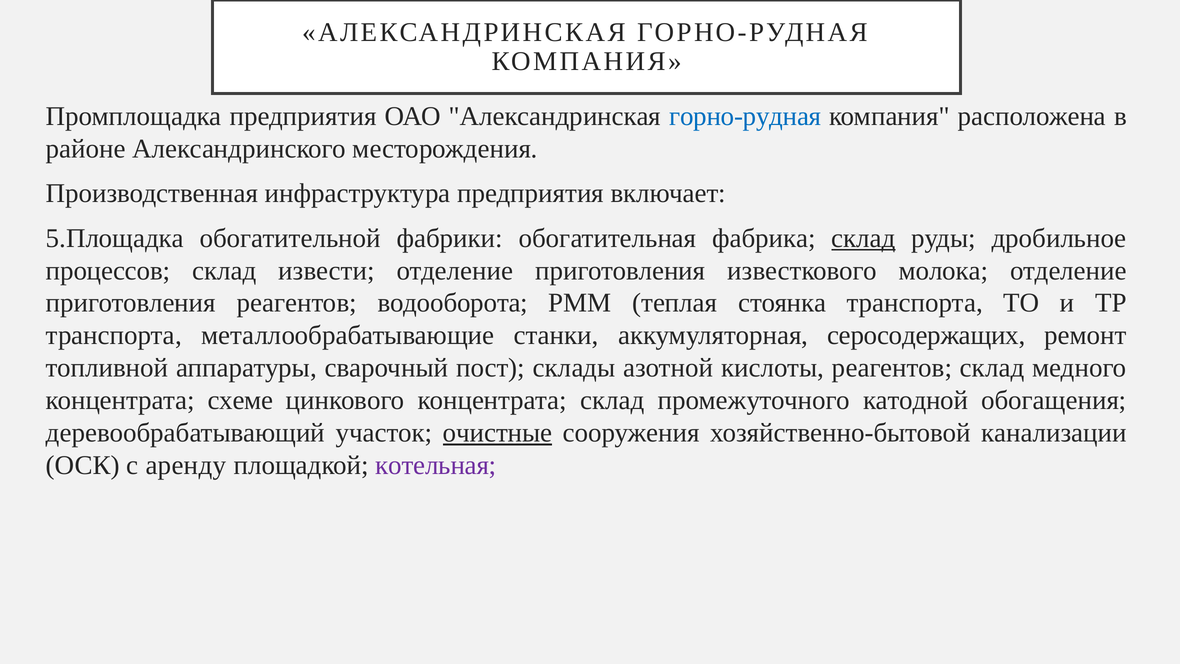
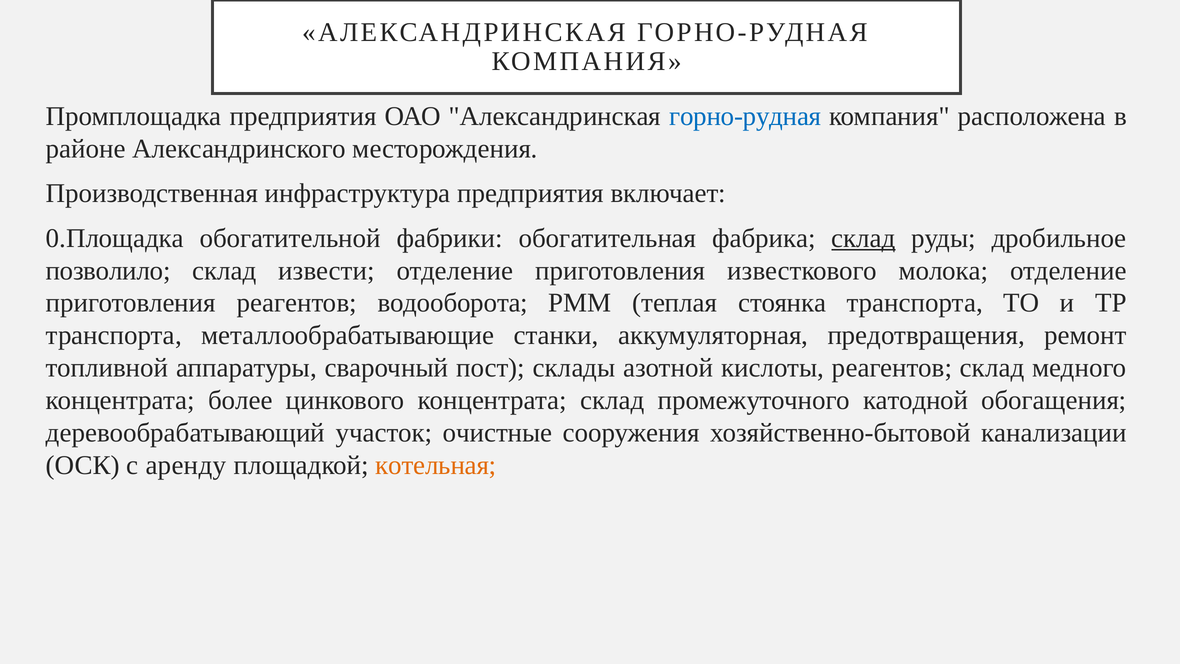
5.Площадка: 5.Площадка -> 0.Площадка
процессов: процессов -> позволило
серосодержащих: серосодержащих -> предотвращения
схеме: схеме -> более
очистные underline: present -> none
котельная colour: purple -> orange
